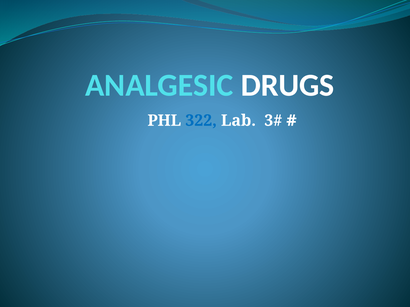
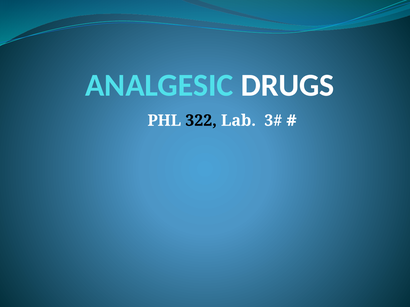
322 colour: blue -> black
